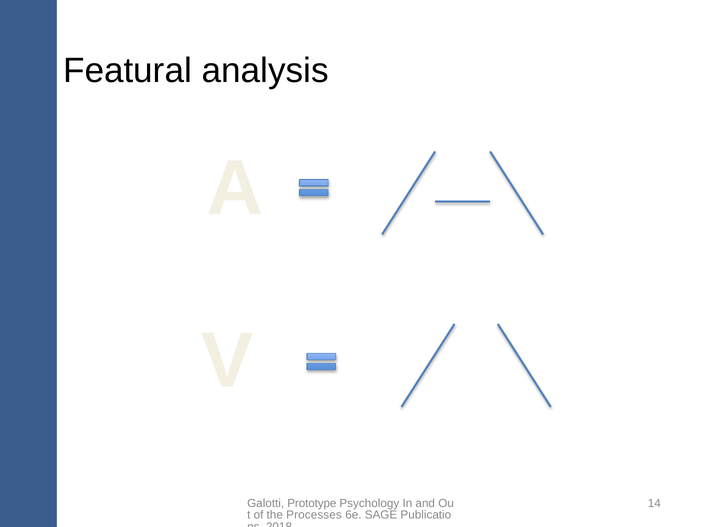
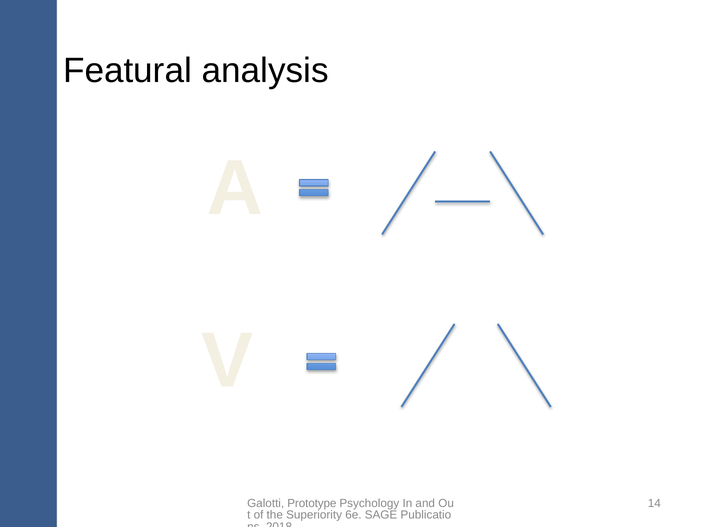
Processes: Processes -> Superiority
